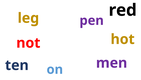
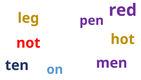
red colour: black -> purple
